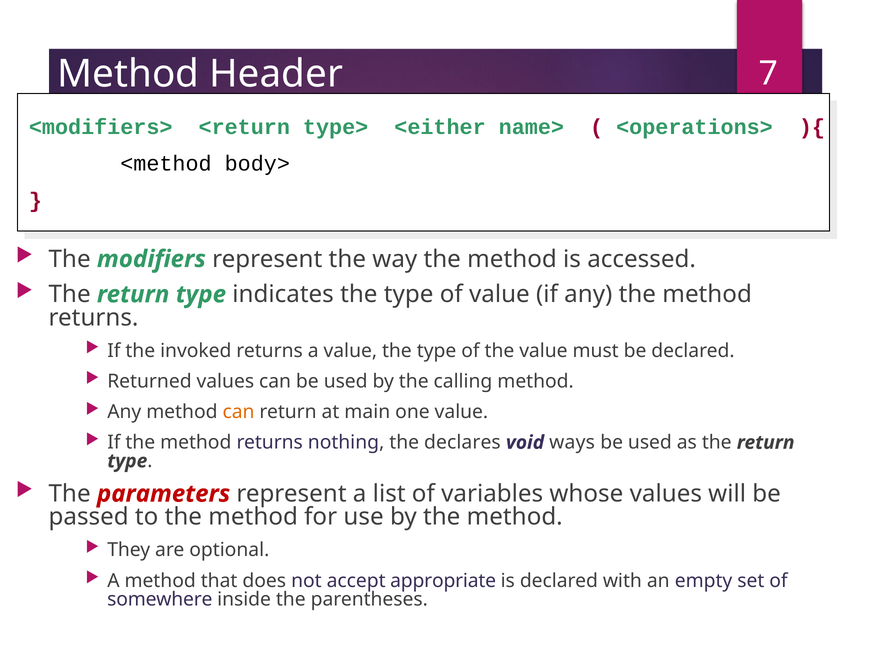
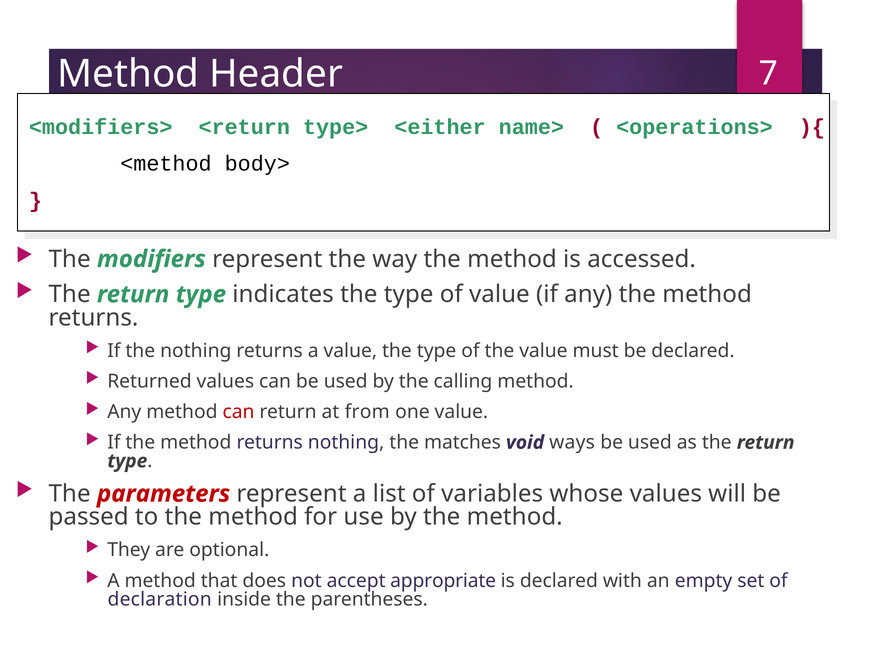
the invoked: invoked -> nothing
can at (239, 412) colour: orange -> red
main: main -> from
declares: declares -> matches
somewhere: somewhere -> declaration
